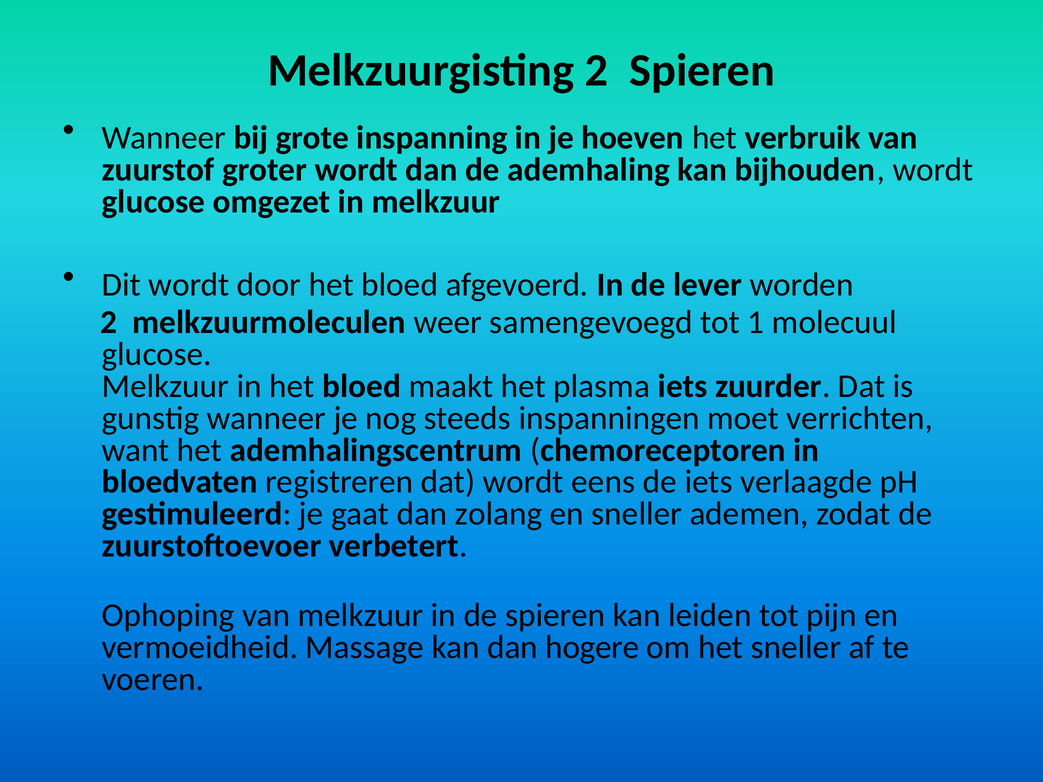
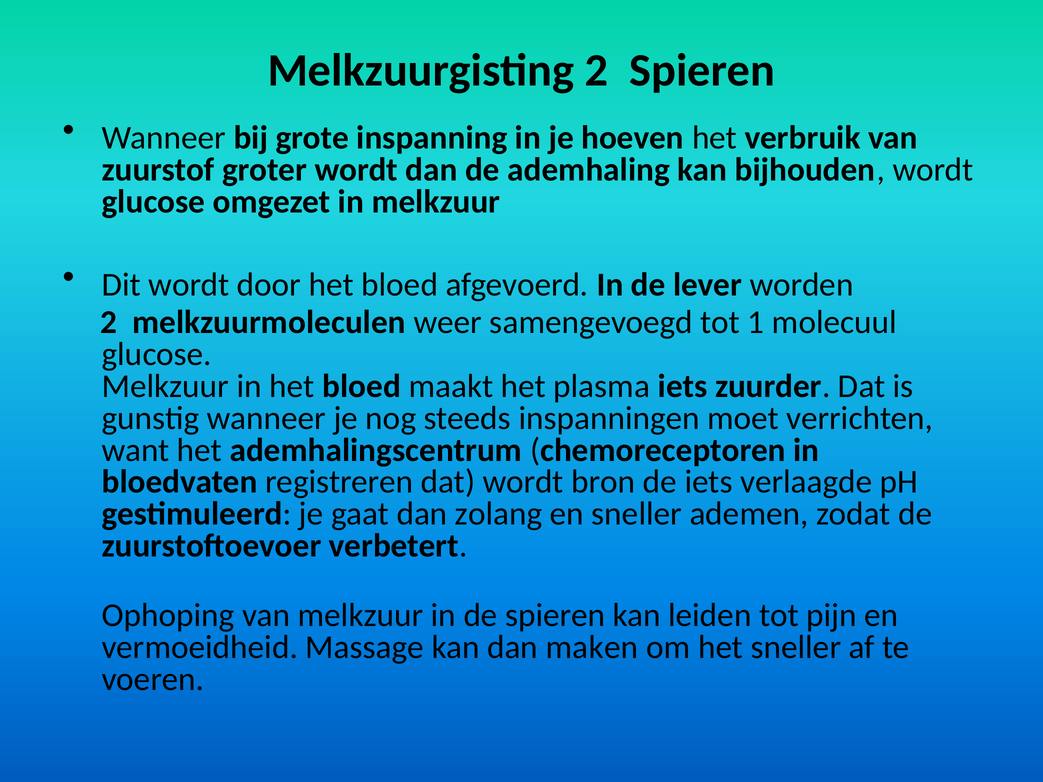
eens: eens -> bron
hogere: hogere -> maken
